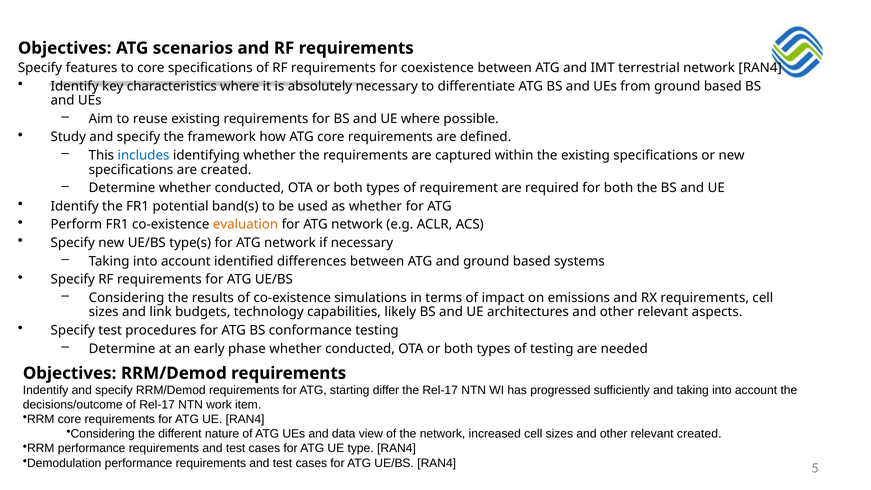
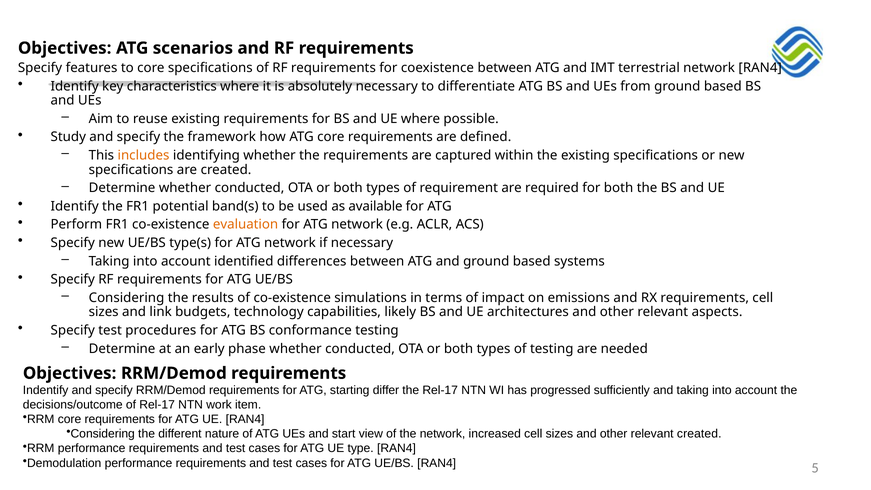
includes colour: blue -> orange
as whether: whether -> available
data: data -> start
